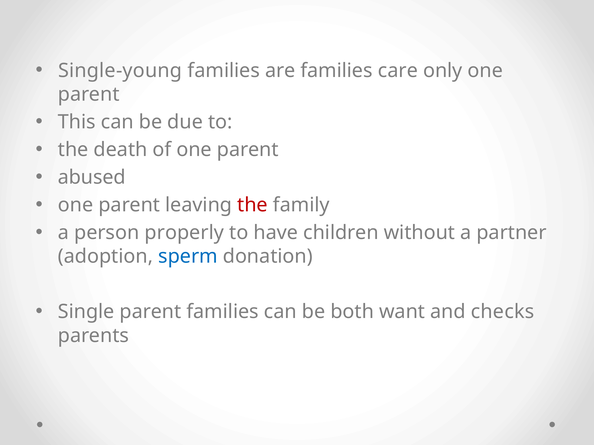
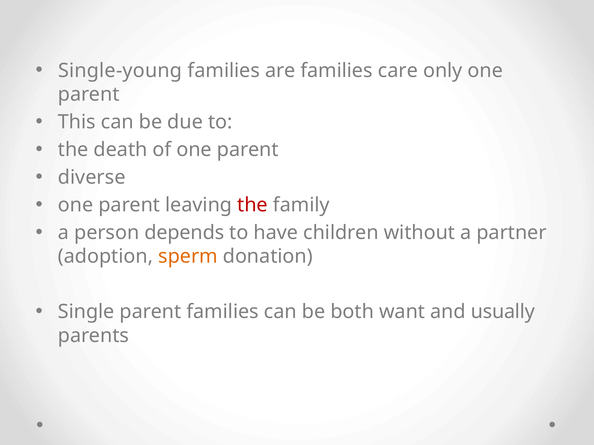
abused: abused -> diverse
properly: properly -> depends
sperm colour: blue -> orange
checks: checks -> usually
